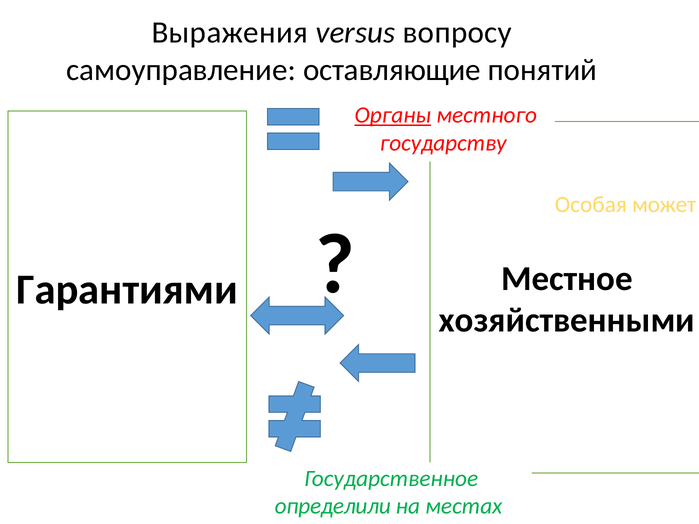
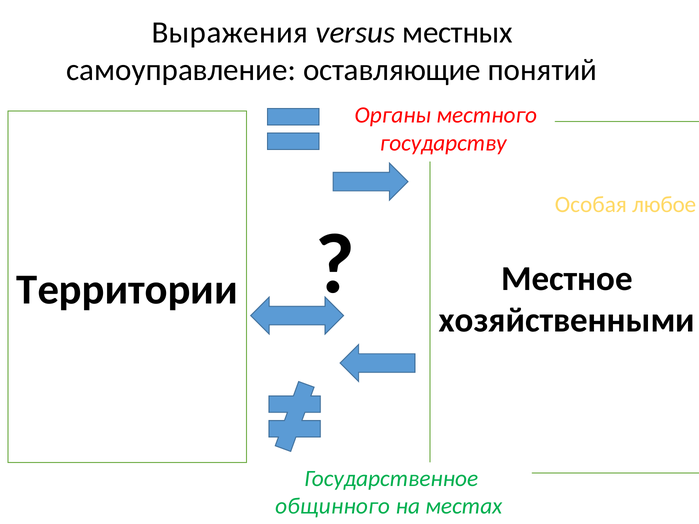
вопросу: вопросу -> местных
Органы underline: present -> none
может: может -> любое
Гарантиями: Гарантиями -> Территории
определили: определили -> общинного
